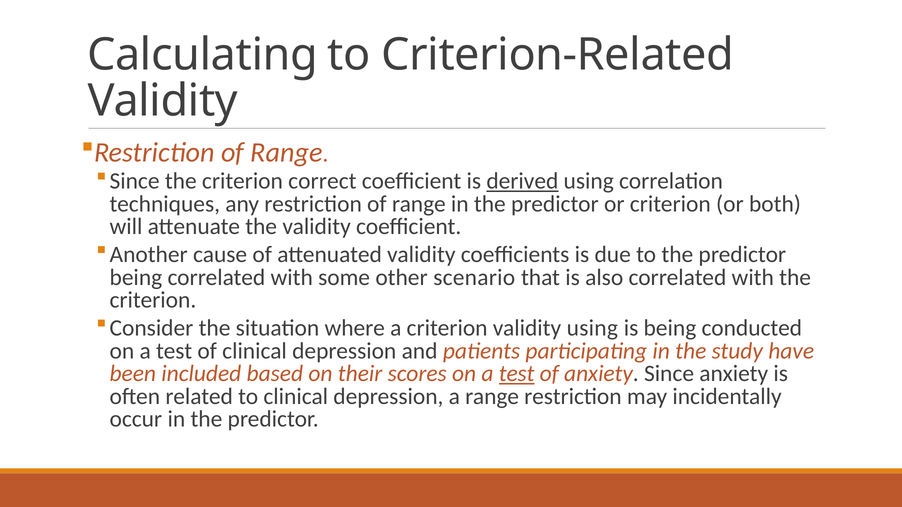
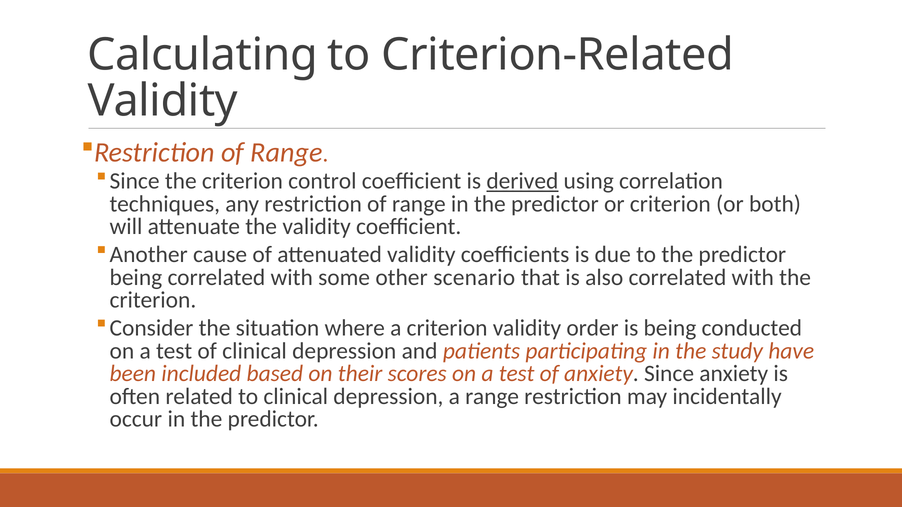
correct: correct -> control
validity using: using -> order
test at (517, 374) underline: present -> none
